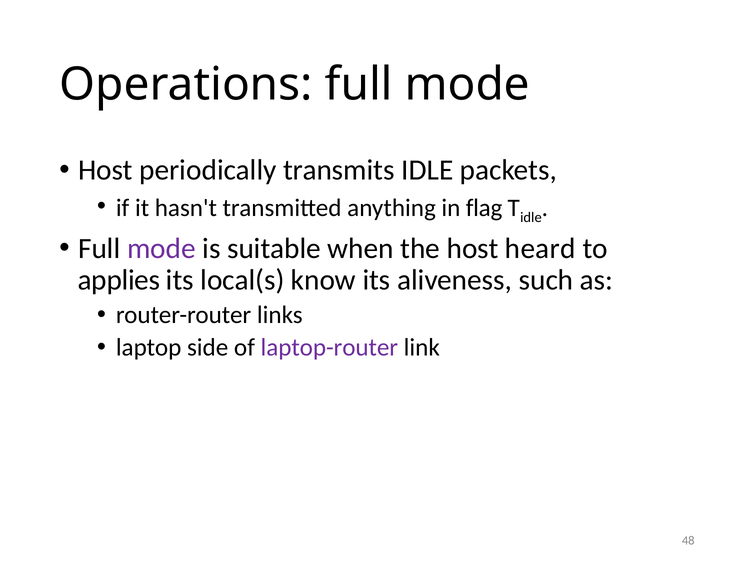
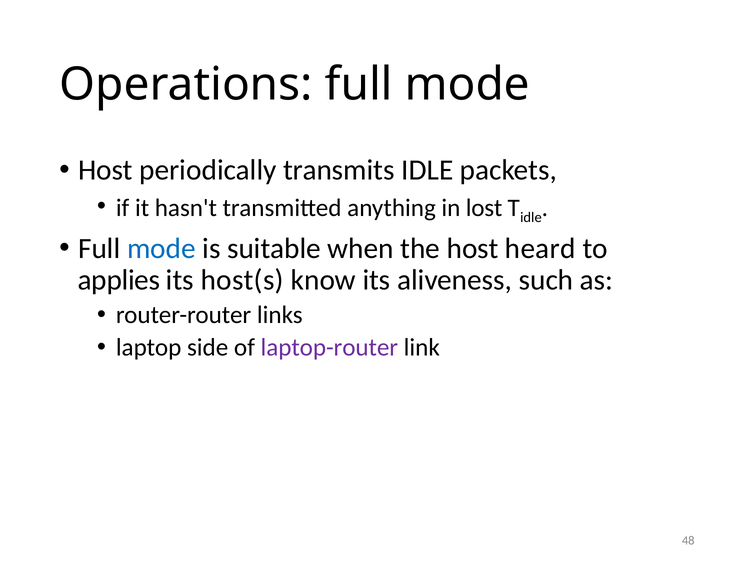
flag: flag -> lost
mode at (161, 248) colour: purple -> blue
local(s: local(s -> host(s
